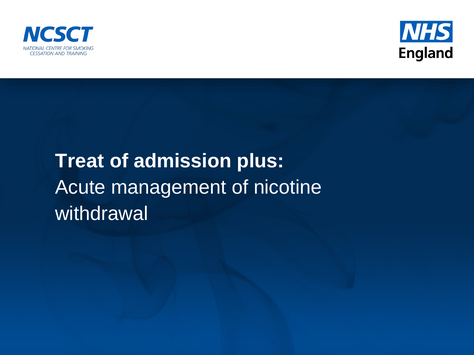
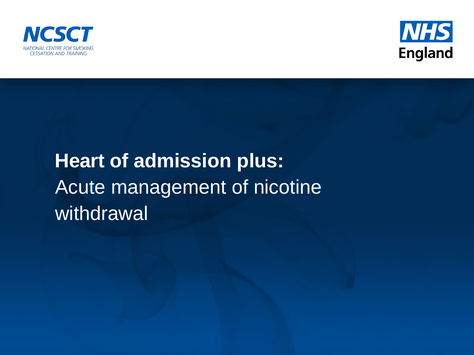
Treat: Treat -> Heart
